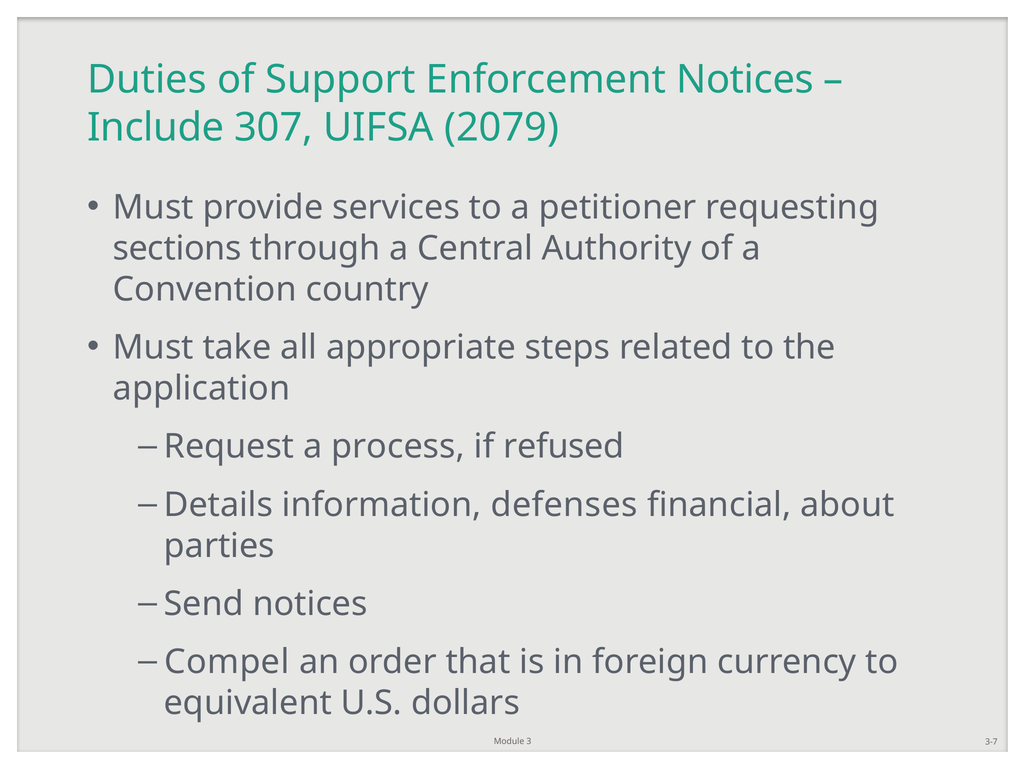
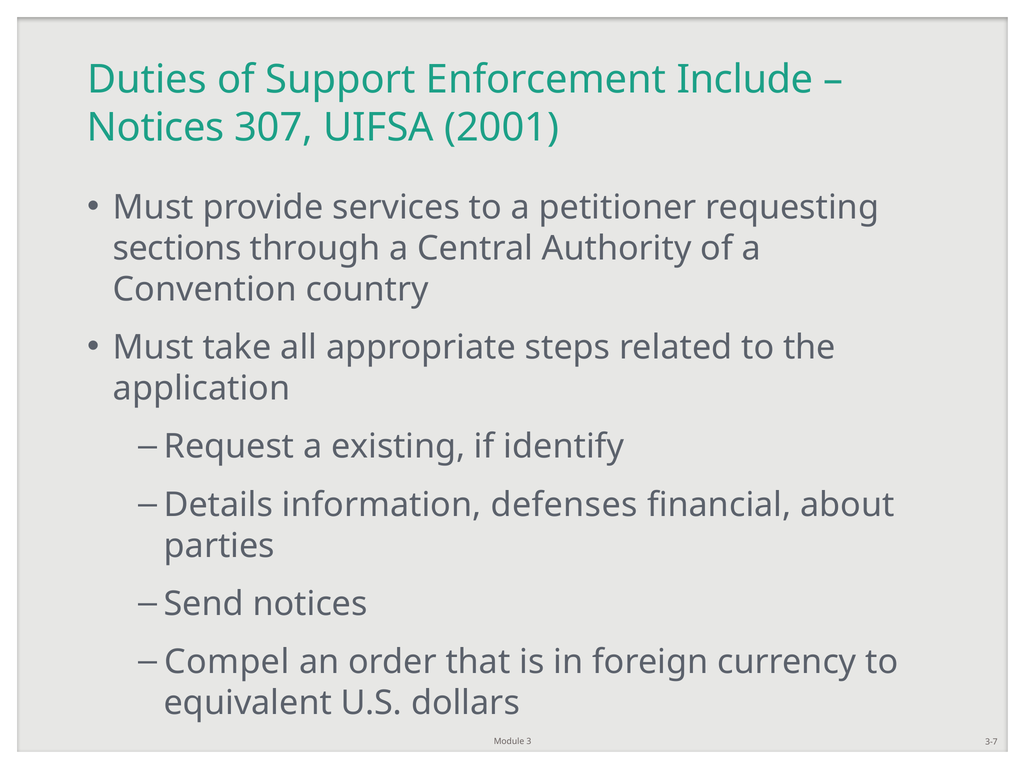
Enforcement Notices: Notices -> Include
Include at (156, 127): Include -> Notices
2079: 2079 -> 2001
process: process -> existing
refused: refused -> identify
